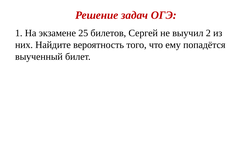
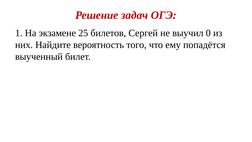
2: 2 -> 0
